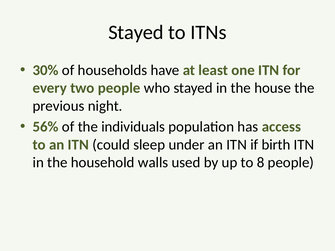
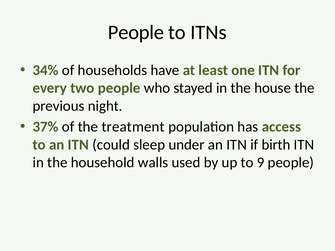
Stayed at (136, 32): Stayed -> People
30%: 30% -> 34%
56%: 56% -> 37%
individuals: individuals -> treatment
8: 8 -> 9
